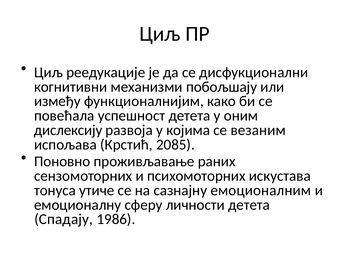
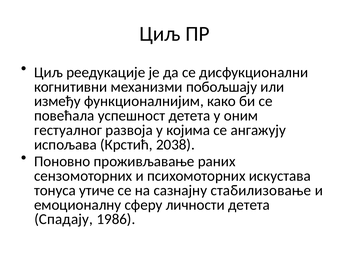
дислексију: дислексију -> гестуалног
везаним: везаним -> ангажују
2085: 2085 -> 2038
емоционалним: емоционалним -> стабилизовање
